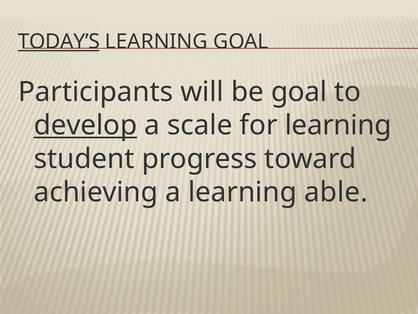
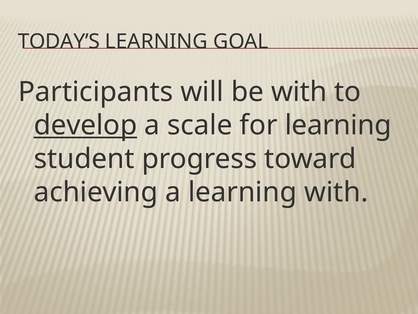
TODAY’S underline: present -> none
be goal: goal -> with
learning able: able -> with
